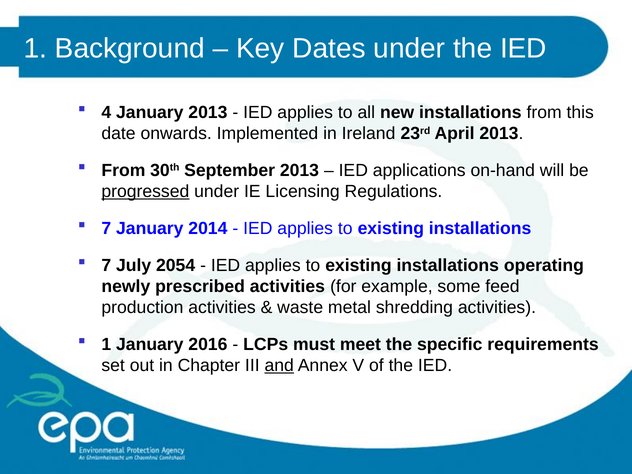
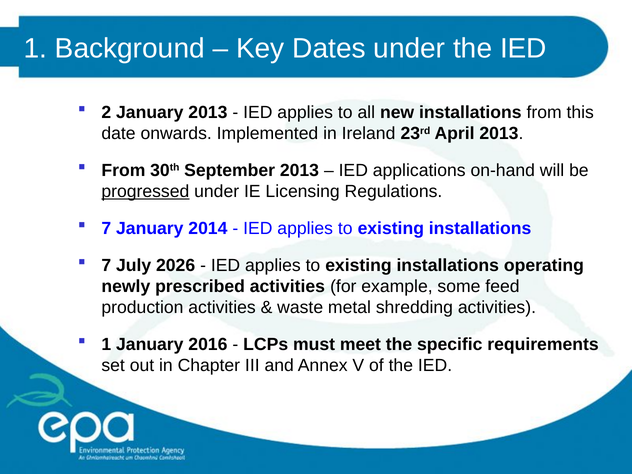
4: 4 -> 2
2054: 2054 -> 2026
and underline: present -> none
